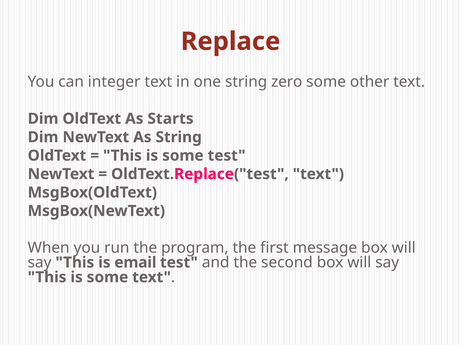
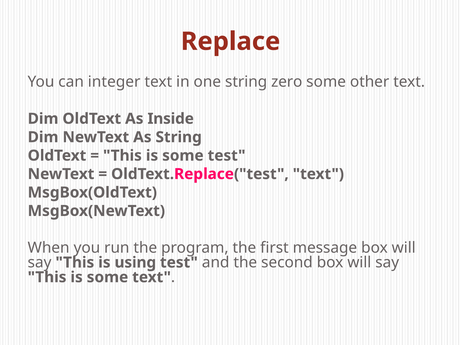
Starts: Starts -> Inside
email: email -> using
